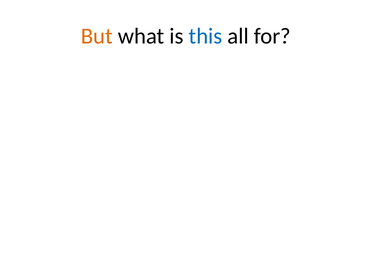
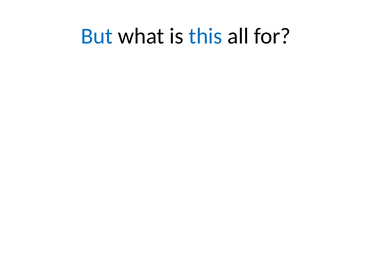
But colour: orange -> blue
